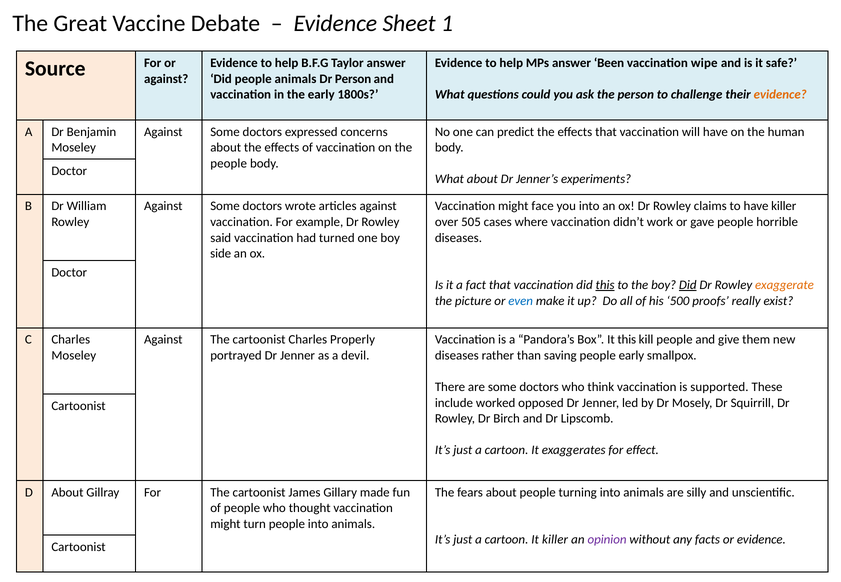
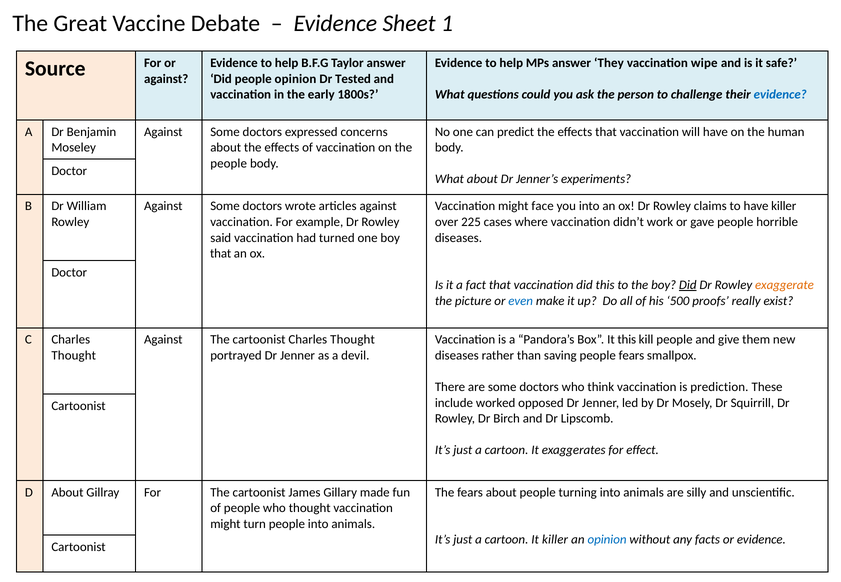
Been: Been -> They
people animals: animals -> opinion
Dr Person: Person -> Tested
evidence at (780, 95) colour: orange -> blue
505: 505 -> 225
side at (221, 254): side -> that
this at (605, 285) underline: present -> none
cartoonist Charles Properly: Properly -> Thought
Moseley at (74, 356): Moseley -> Thought
people early: early -> fears
supported: supported -> prediction
opinion at (607, 540) colour: purple -> blue
